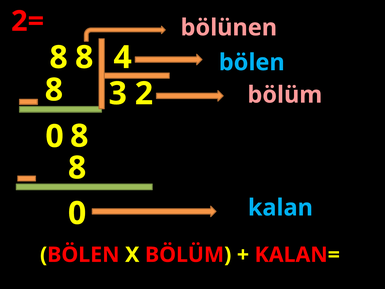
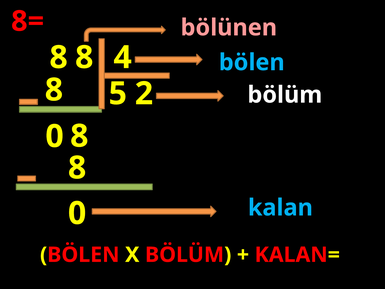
2=: 2= -> 8=
3: 3 -> 5
bölüm at (285, 95) colour: pink -> white
